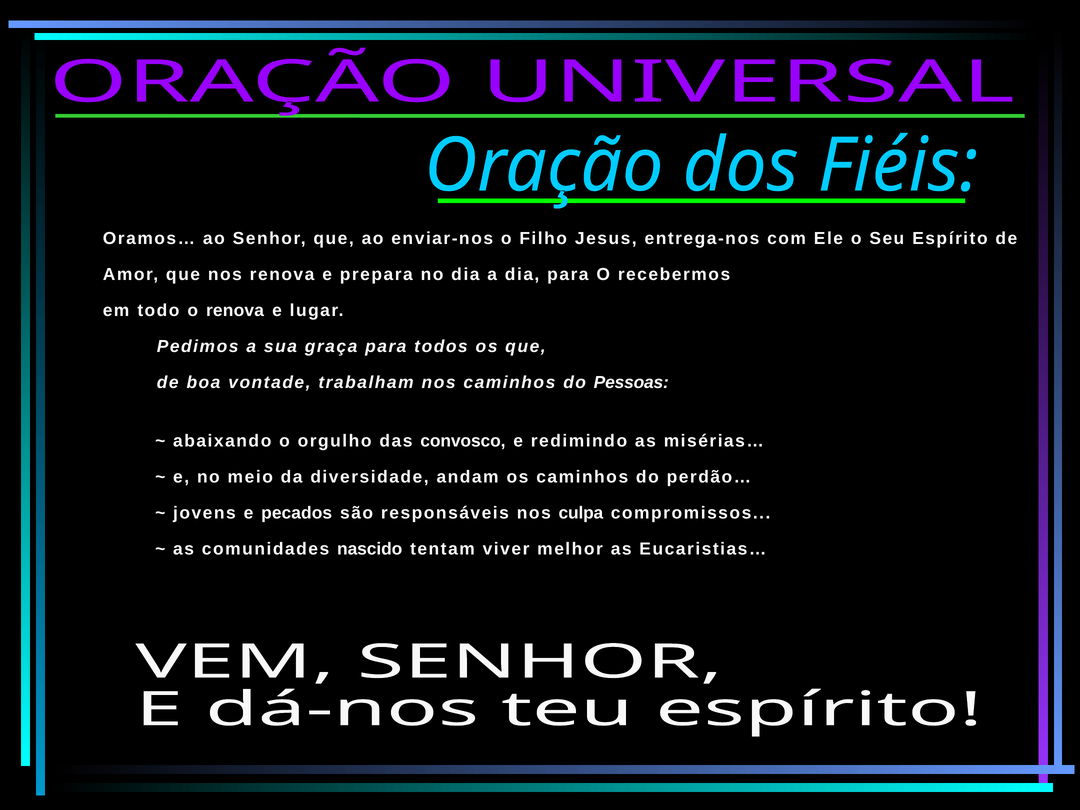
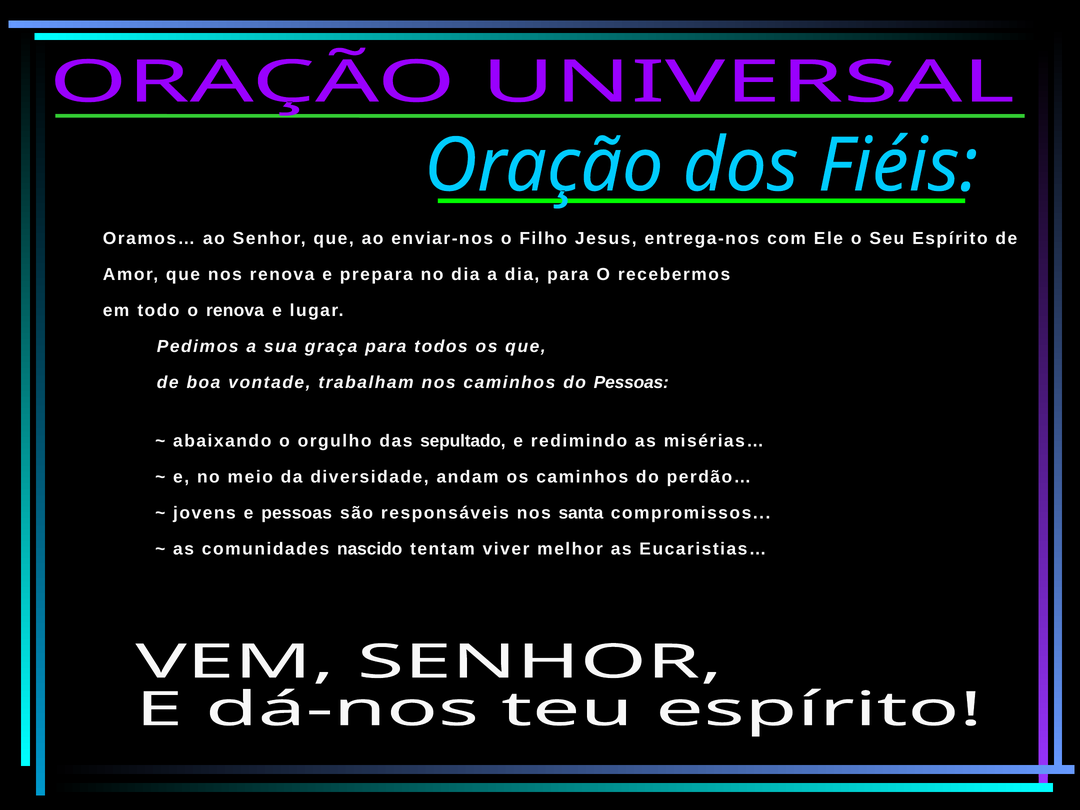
convosco: convosco -> sepultado
e pecados: pecados -> pessoas
culpa: culpa -> santa
